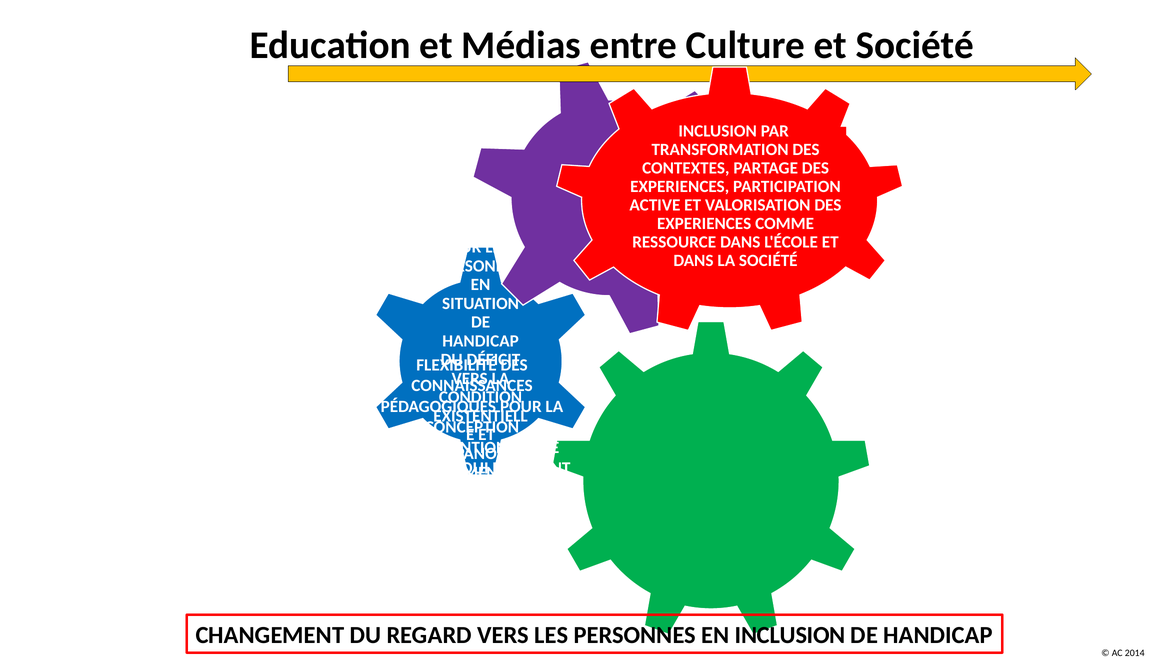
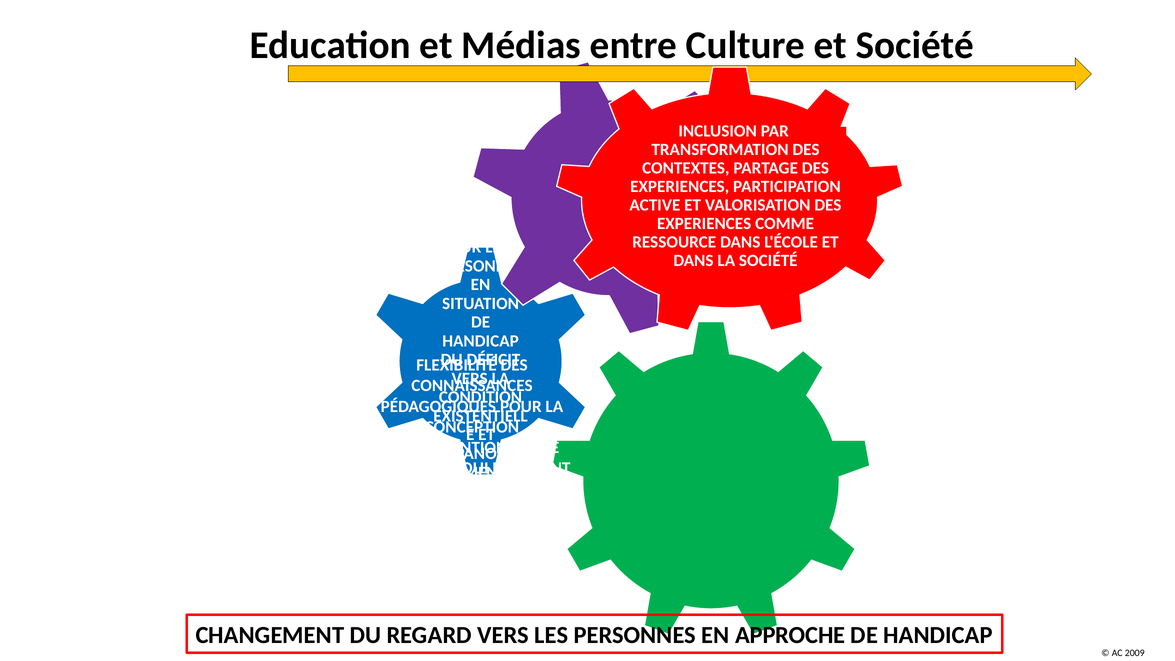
EN INCLUSION: INCLUSION -> APPROCHE
2014: 2014 -> 2009
